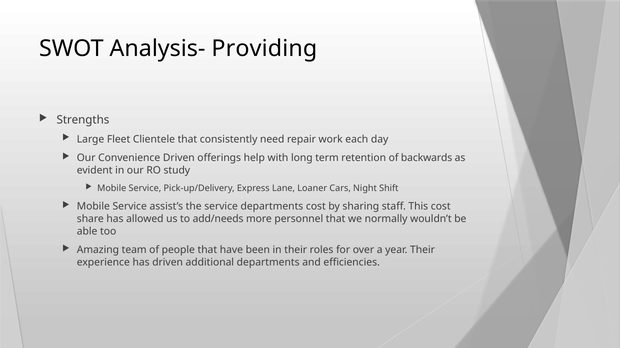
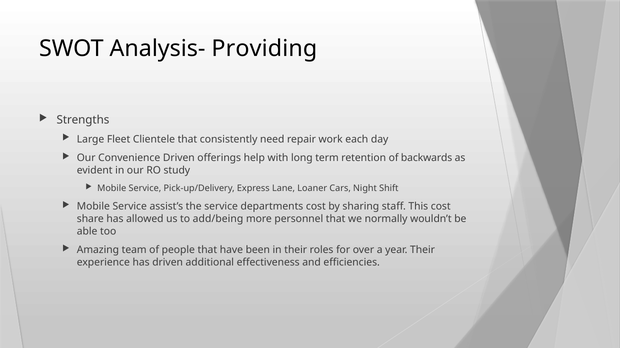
add/needs: add/needs -> add/being
additional departments: departments -> effectiveness
